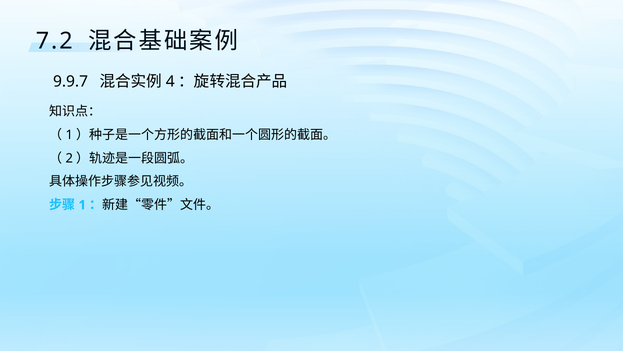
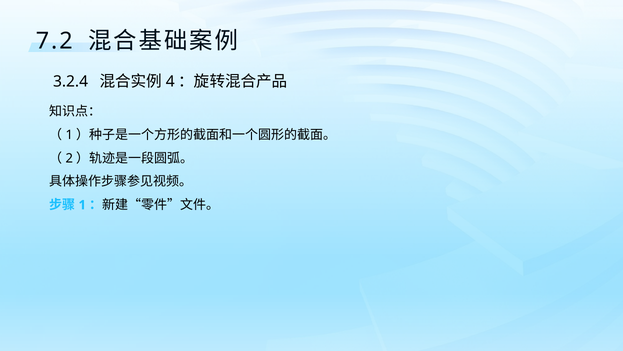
9.9.7: 9.9.7 -> 3.2.4
